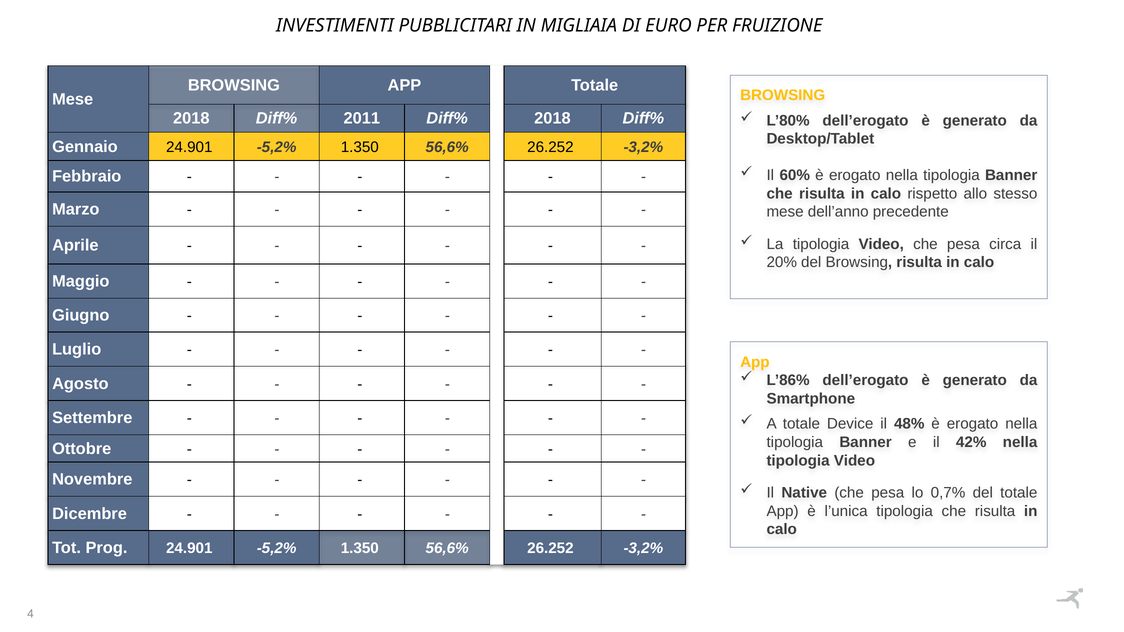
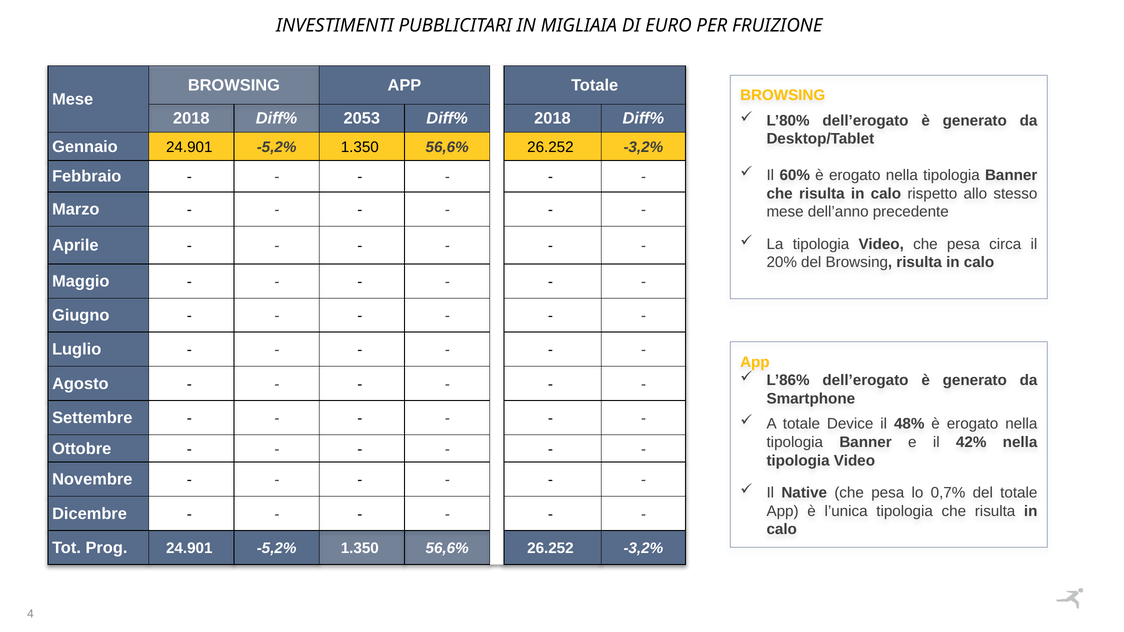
2011: 2011 -> 2053
